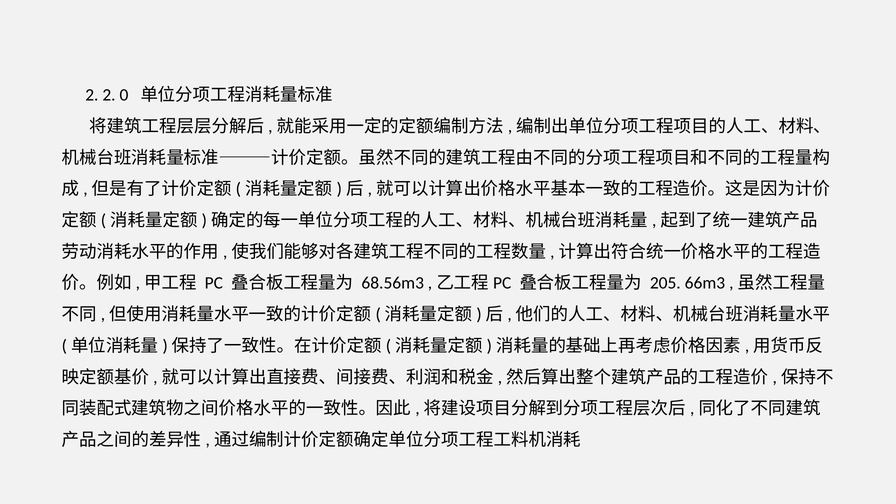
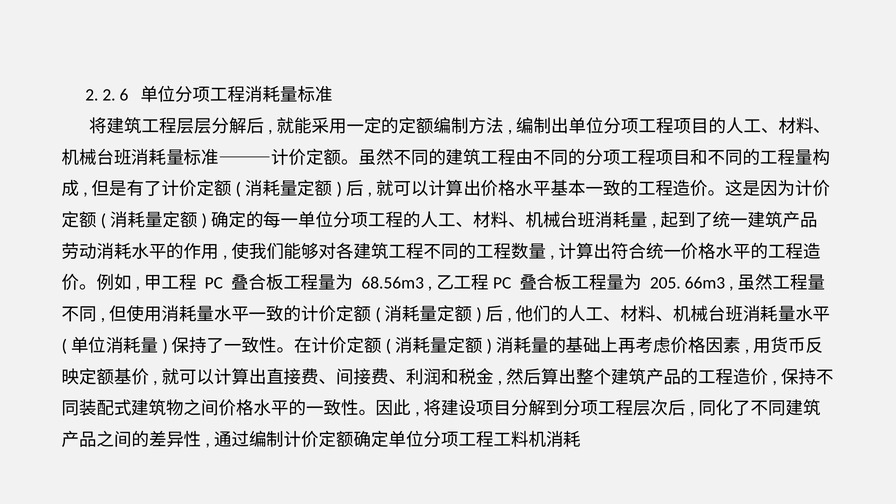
0: 0 -> 6
